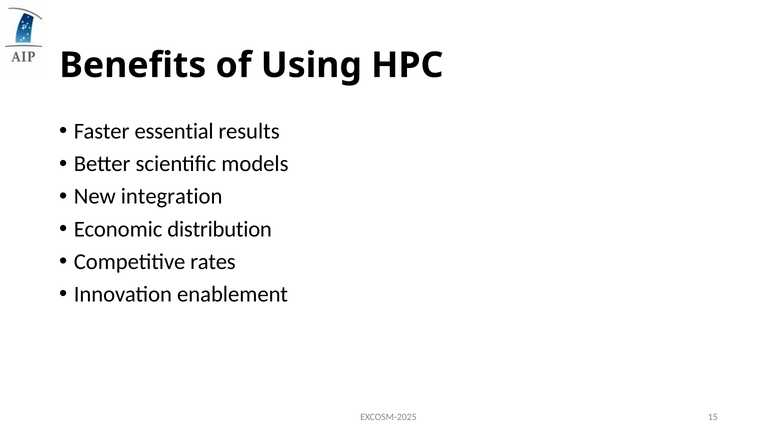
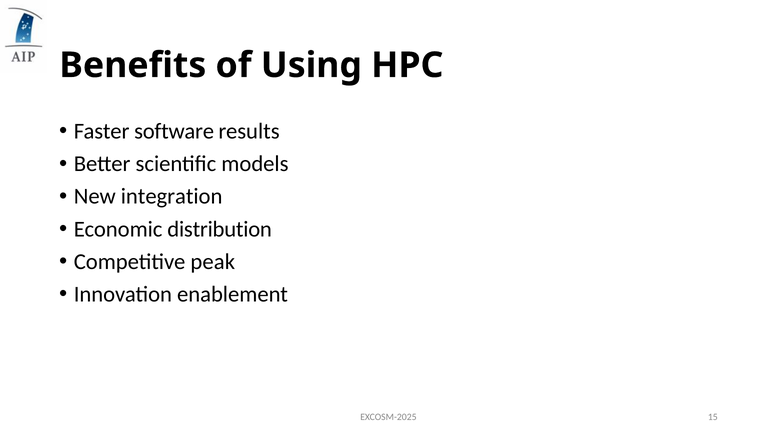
essential: essential -> software
rates: rates -> peak
